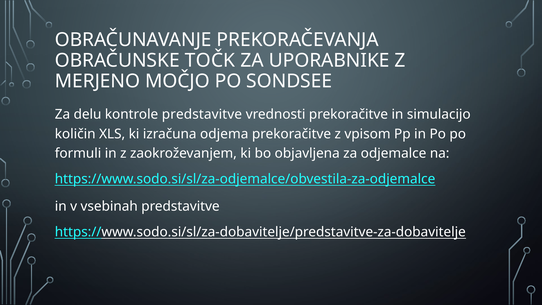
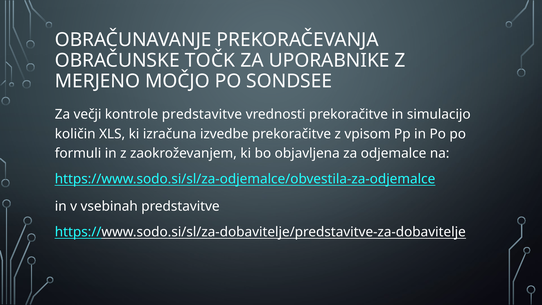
delu: delu -> večji
odjema: odjema -> izvedbe
